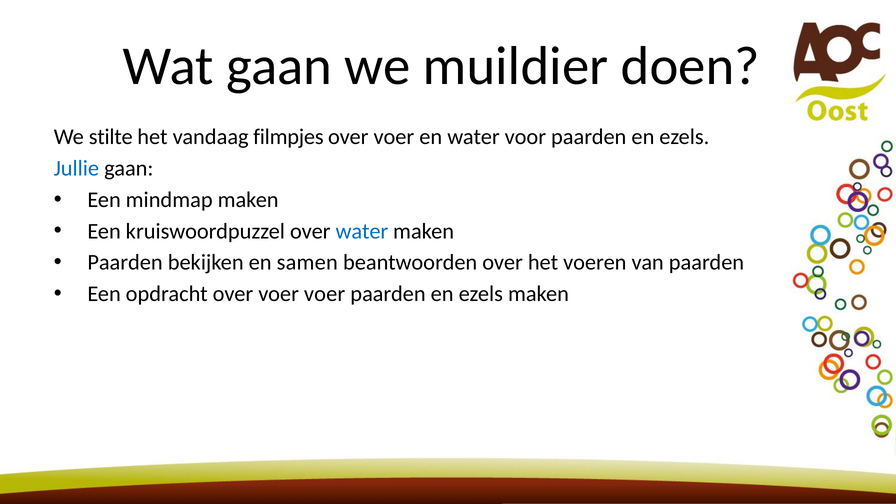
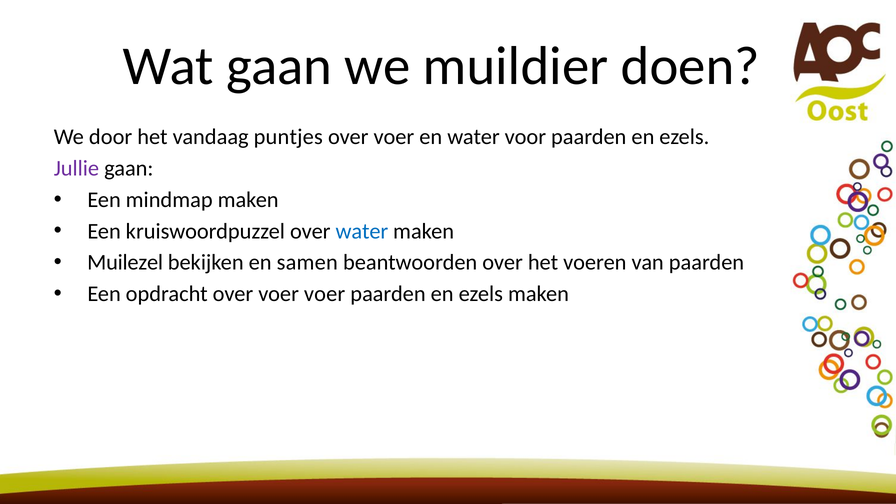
stilte: stilte -> door
filmpjes: filmpjes -> puntjes
Jullie colour: blue -> purple
Paarden at (125, 263): Paarden -> Muilezel
